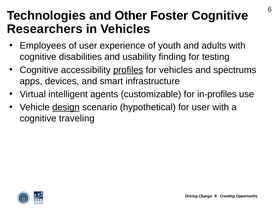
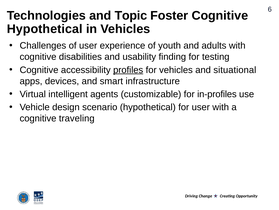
Other: Other -> Topic
Researchers at (45, 29): Researchers -> Hypothetical
Employees: Employees -> Challenges
spectrums: spectrums -> situational
design underline: present -> none
